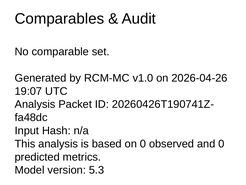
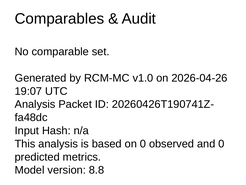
5.3: 5.3 -> 8.8
